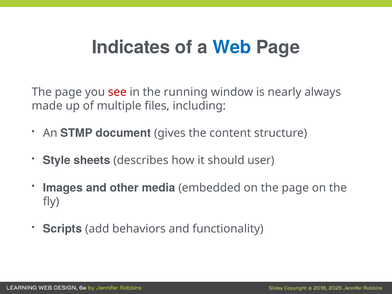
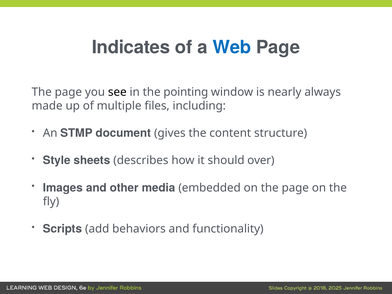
see colour: red -> black
running: running -> pointing
user: user -> over
